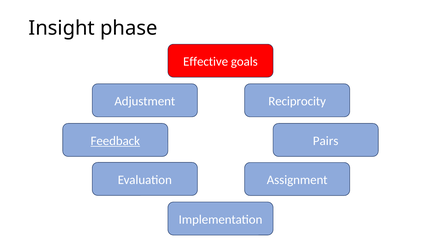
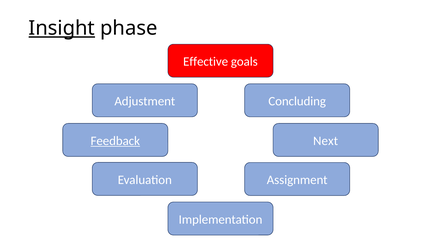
Insight underline: none -> present
Reciprocity: Reciprocity -> Concluding
Pairs: Pairs -> Next
